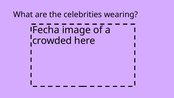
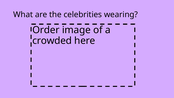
Fecha: Fecha -> Order
